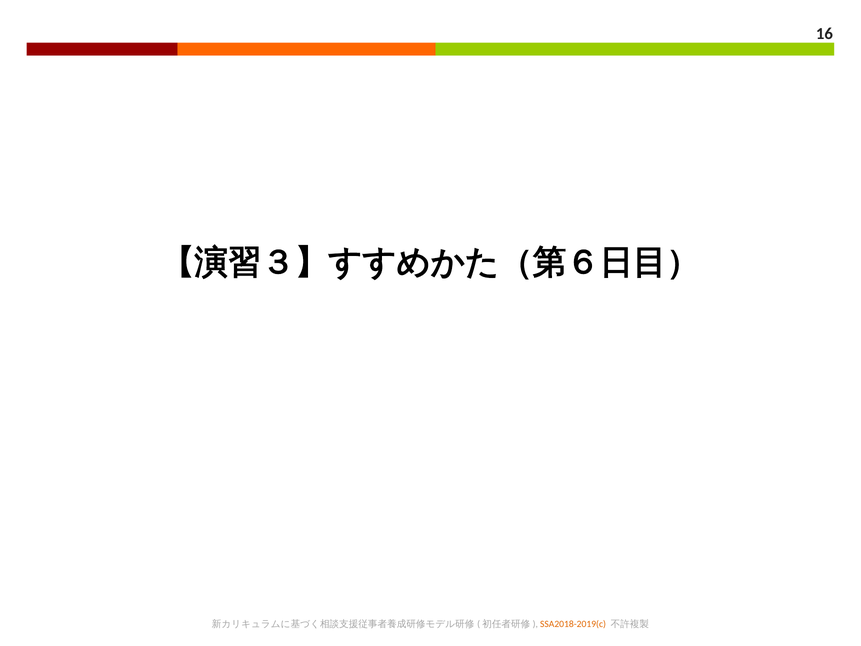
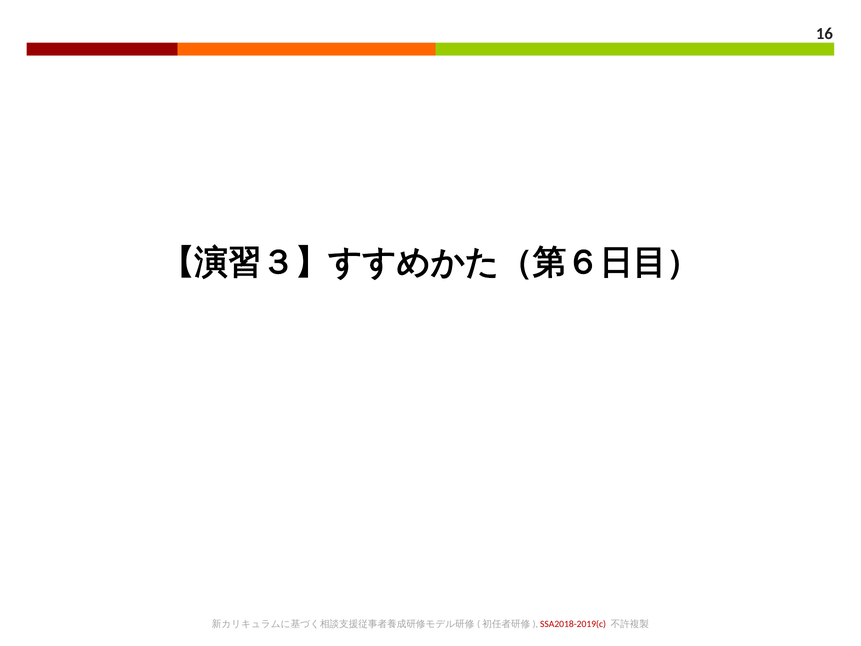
SSA2018-2019(c colour: orange -> red
